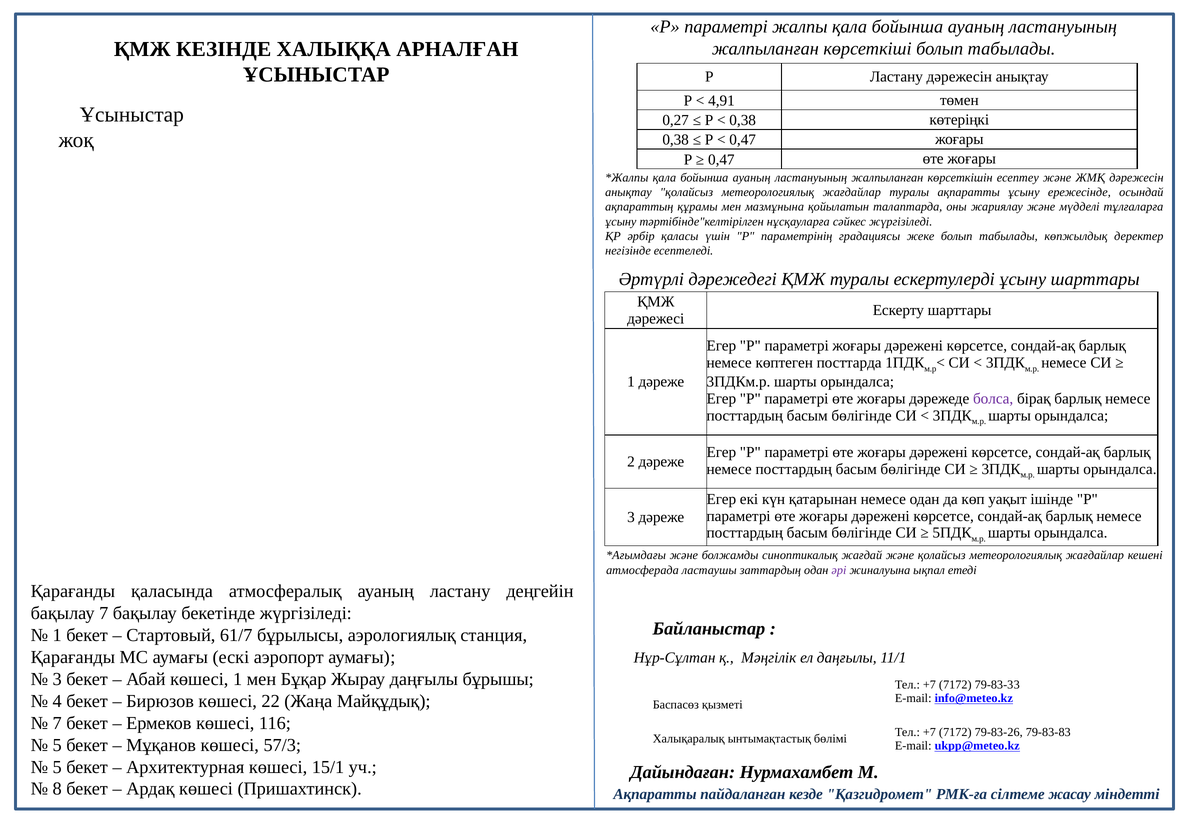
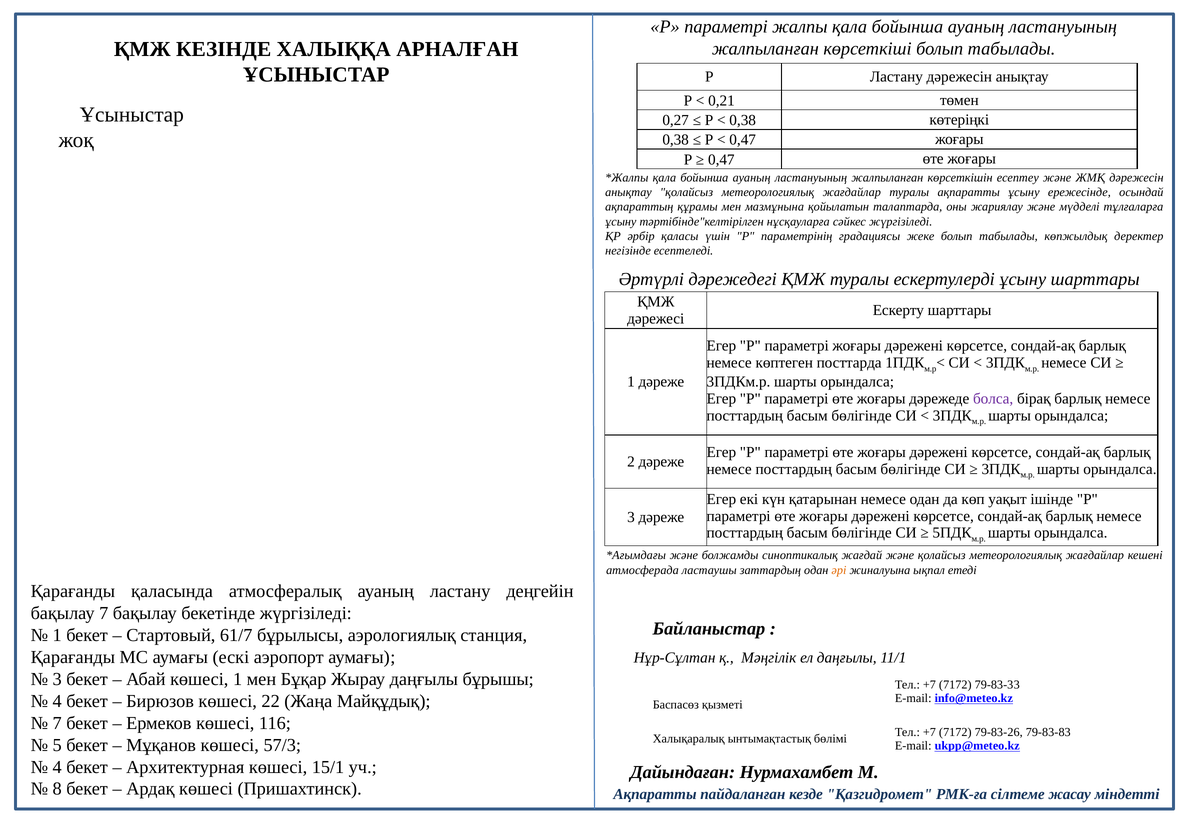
4,91: 4,91 -> 0,21
әрі colour: purple -> orange
5 at (57, 767): 5 -> 4
